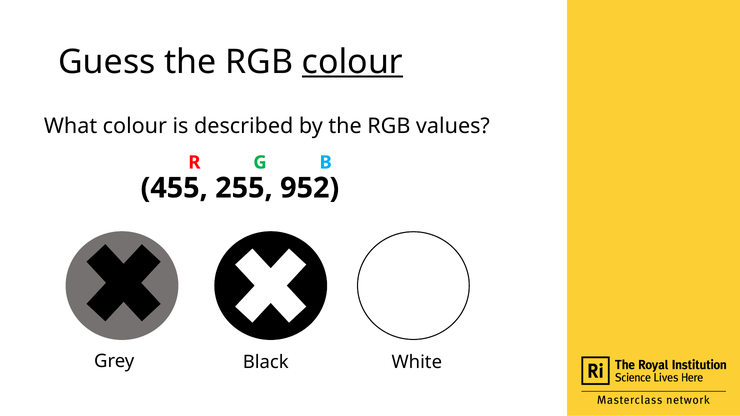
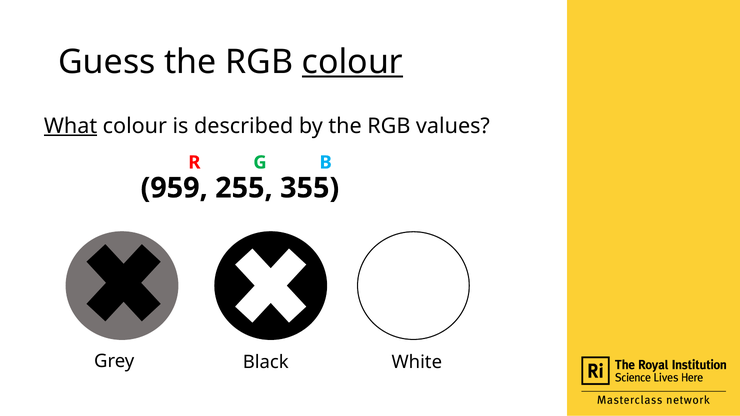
What underline: none -> present
455: 455 -> 959
952: 952 -> 355
